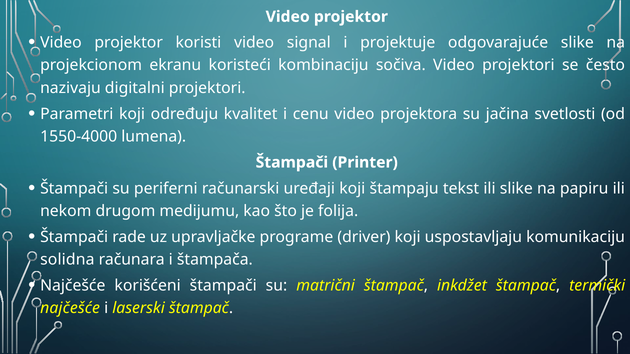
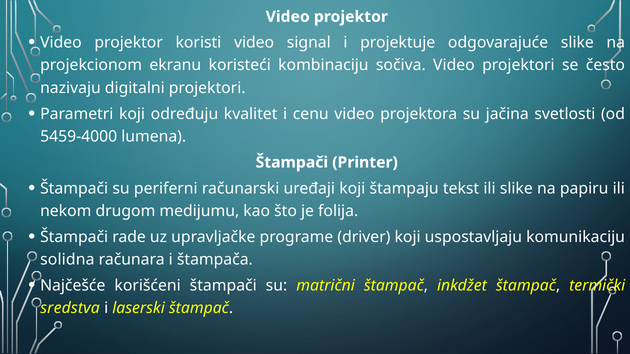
1550-4000: 1550-4000 -> 5459-4000
najčešće at (70, 308): najčešće -> sredstva
